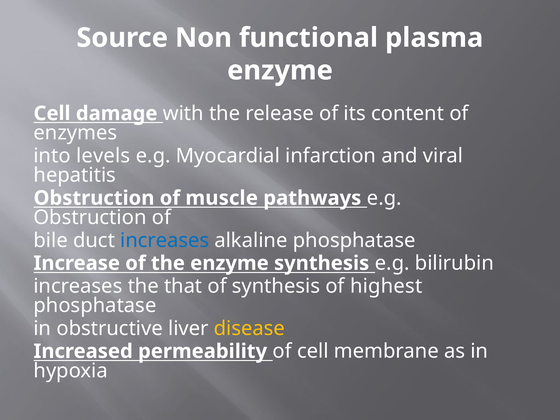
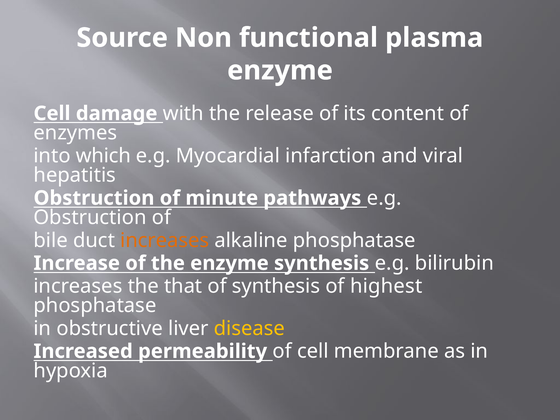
levels: levels -> which
muscle: muscle -> minute
increases at (165, 240) colour: blue -> orange
